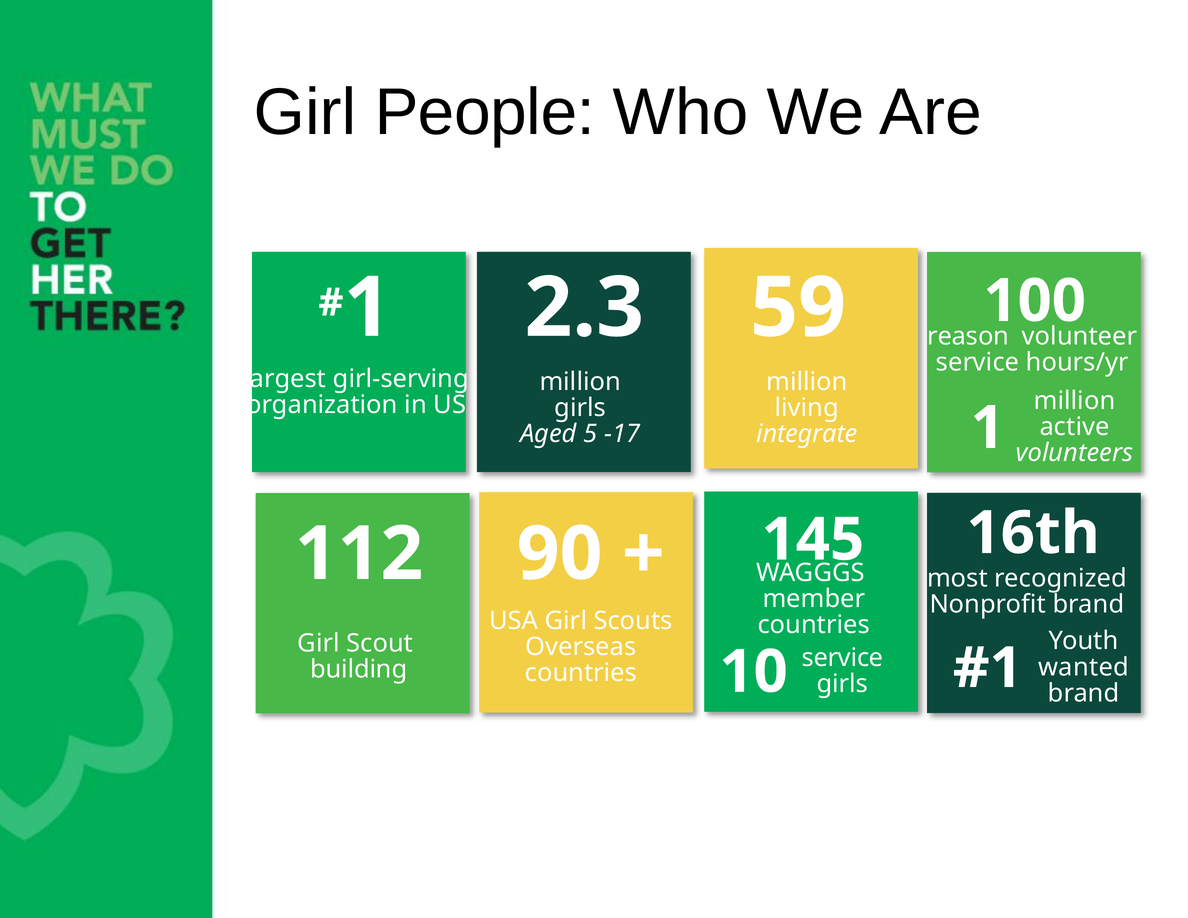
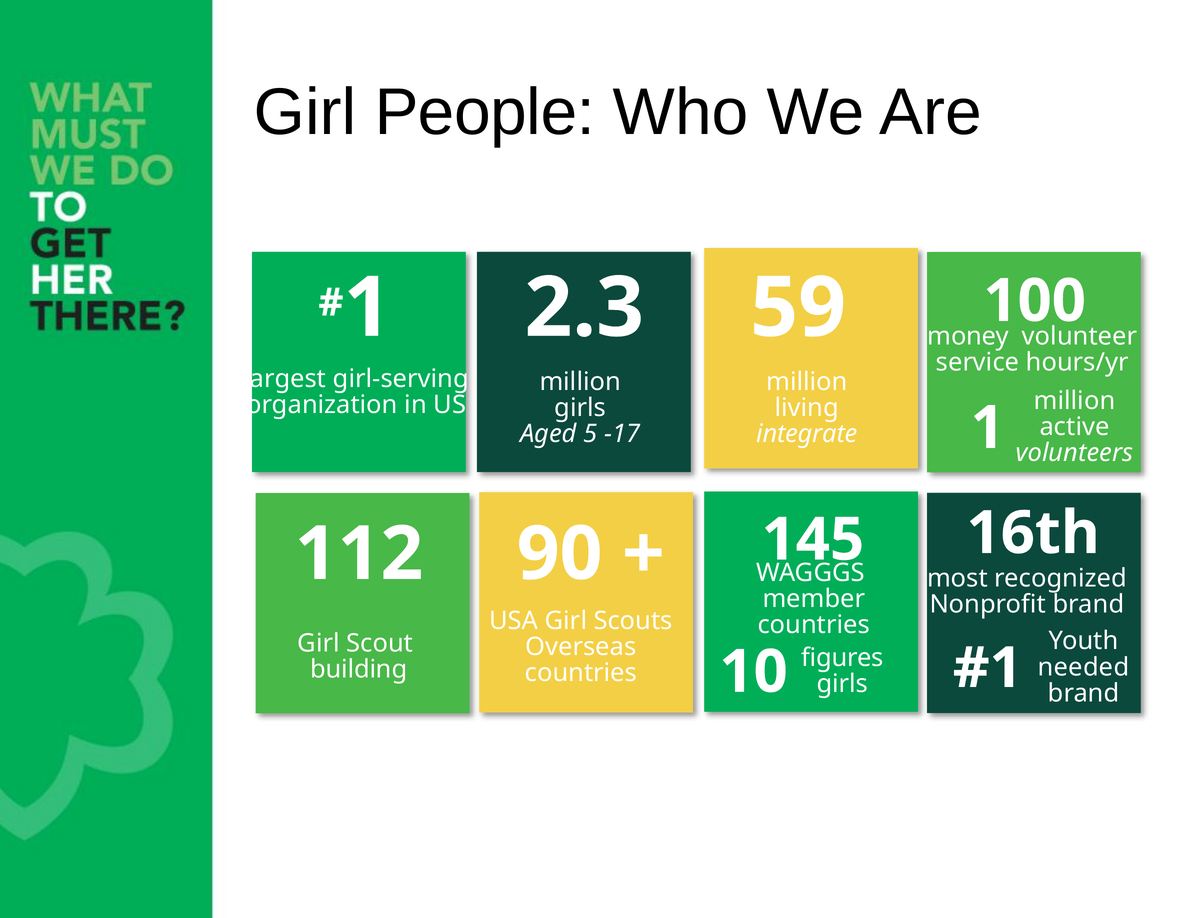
reason: reason -> money
wanted: wanted -> needed
10 service: service -> figures
